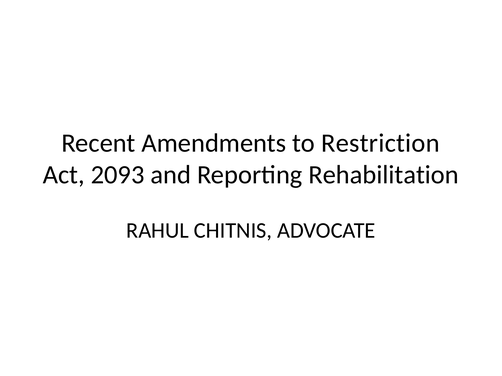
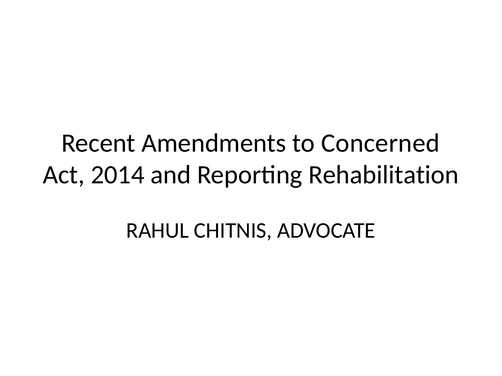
Restriction: Restriction -> Concerned
2093: 2093 -> 2014
